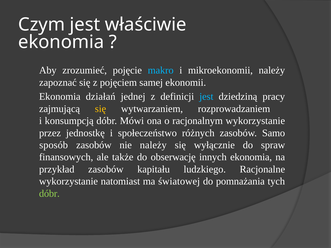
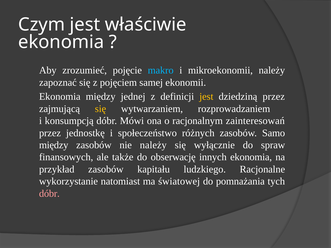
Ekonomia działań: działań -> między
jest at (206, 97) colour: light blue -> yellow
dziedziną pracy: pracy -> przez
racjonalnym wykorzystanie: wykorzystanie -> zainteresowań
sposób at (54, 145): sposób -> między
dóbr at (49, 194) colour: light green -> pink
